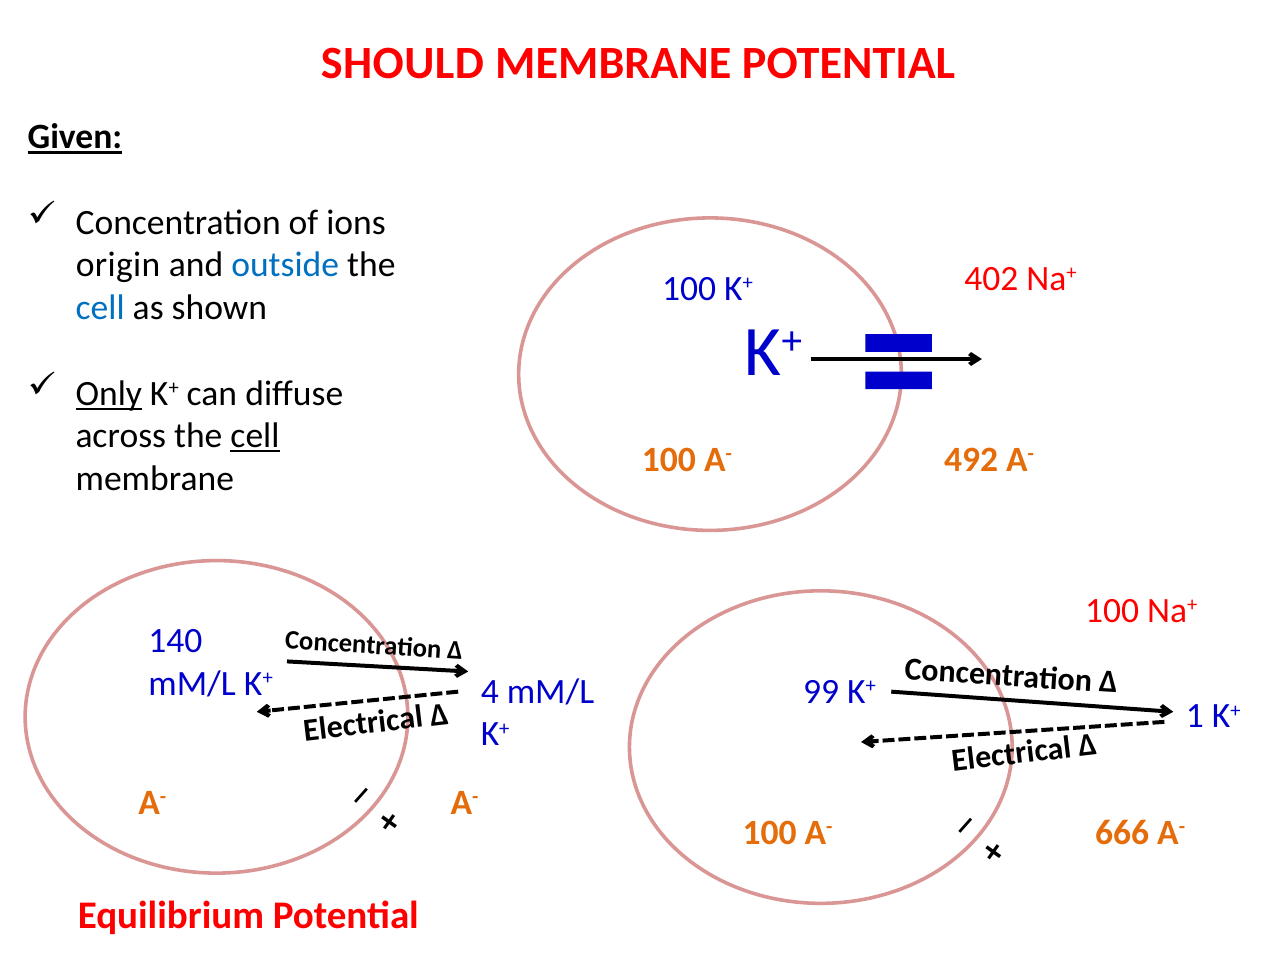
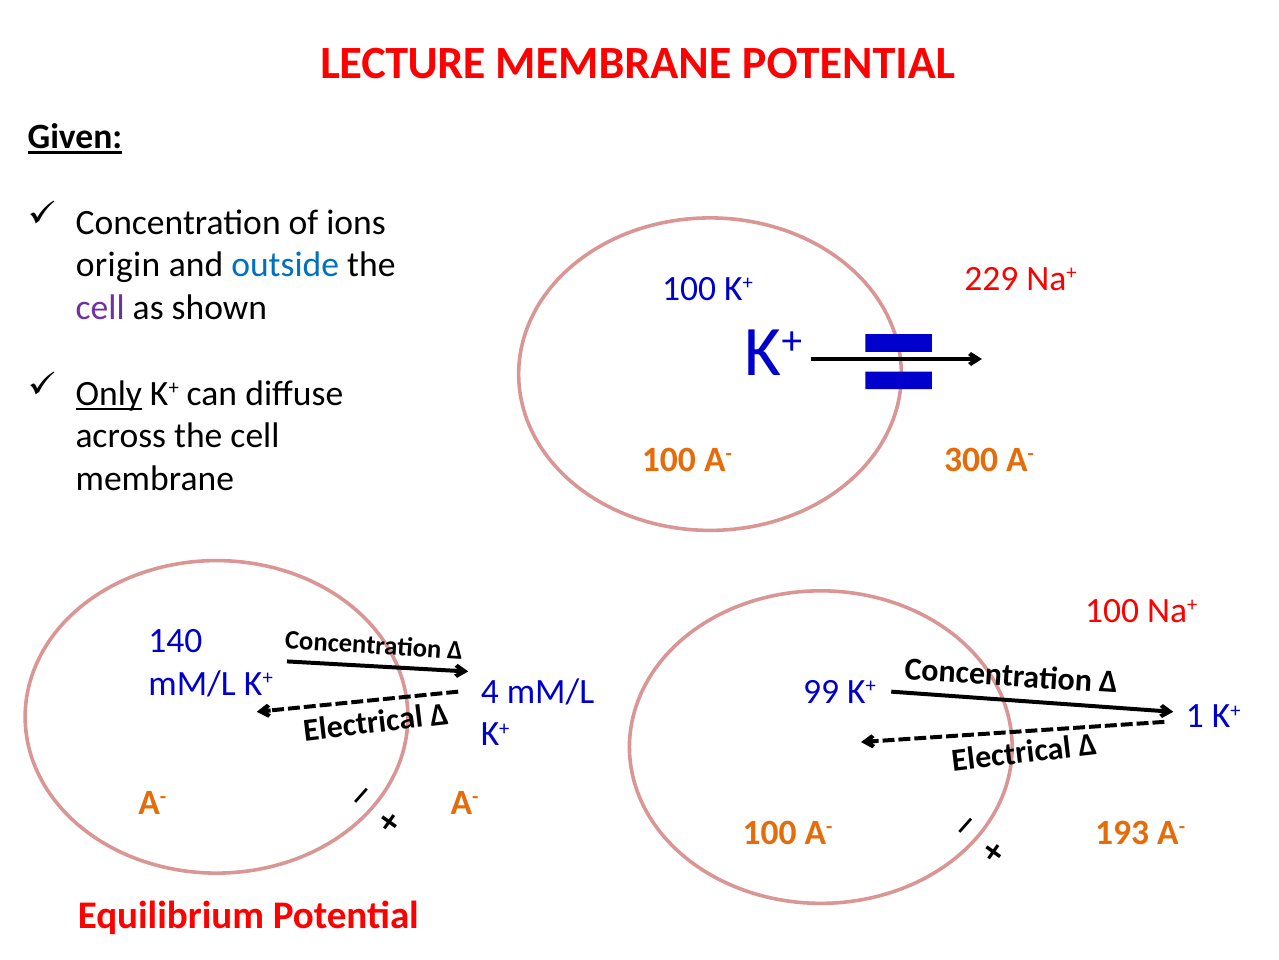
SHOULD: SHOULD -> LECTURE
402: 402 -> 229
cell at (100, 308) colour: blue -> purple
cell at (255, 436) underline: present -> none
492: 492 -> 300
666: 666 -> 193
